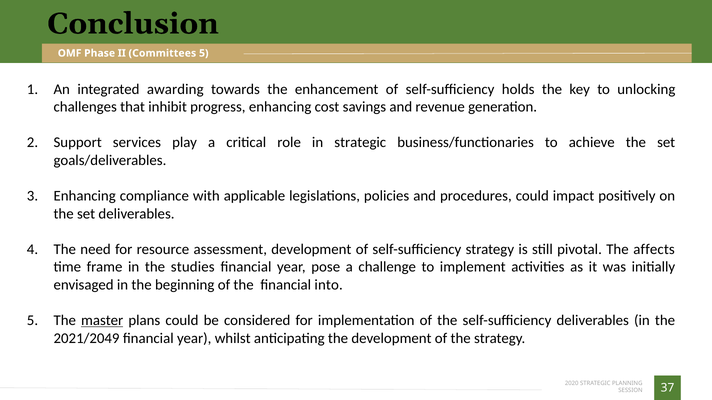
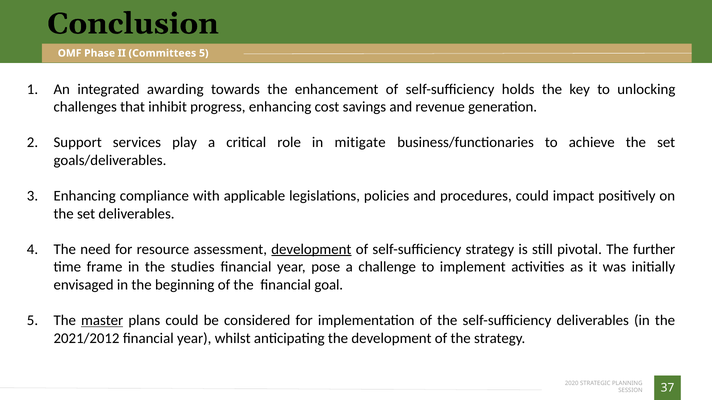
in strategic: strategic -> mitigate
development at (311, 250) underline: none -> present
affects: affects -> further
into: into -> goal
2021/2049: 2021/2049 -> 2021/2012
